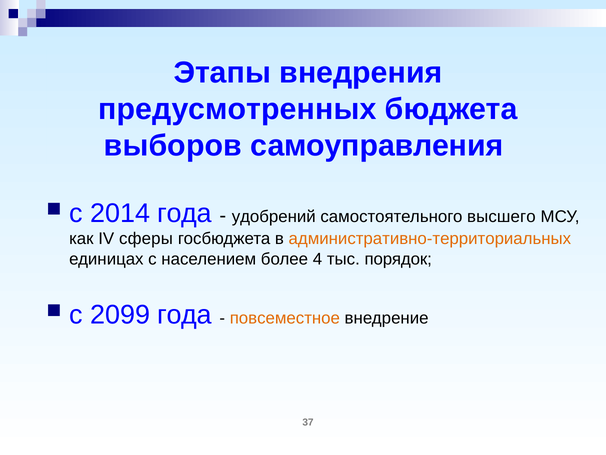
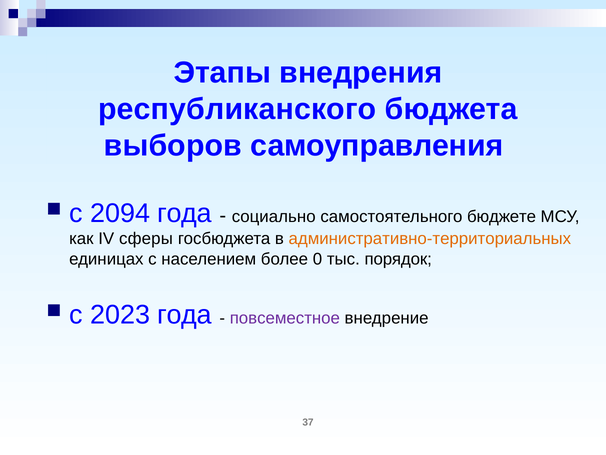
предусмотренных: предусмотренных -> республиканского
2014: 2014 -> 2094
удобрений: удобрений -> социально
высшего: высшего -> бюджете
4: 4 -> 0
2099: 2099 -> 2023
повсеместное colour: orange -> purple
